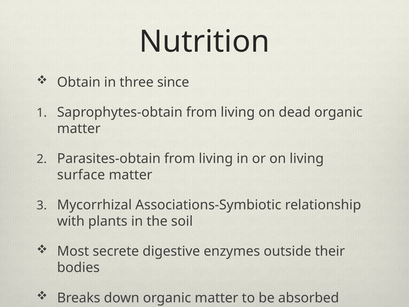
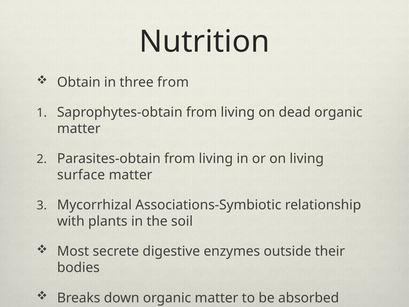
three since: since -> from
